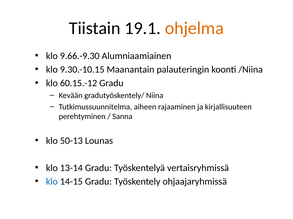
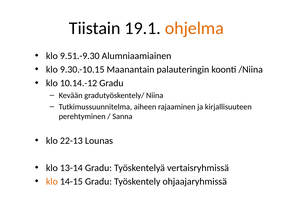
9.66.-9.30: 9.66.-9.30 -> 9.51.-9.30
60.15.-12: 60.15.-12 -> 10.14.-12
50-13: 50-13 -> 22-13
klo at (52, 182) colour: blue -> orange
